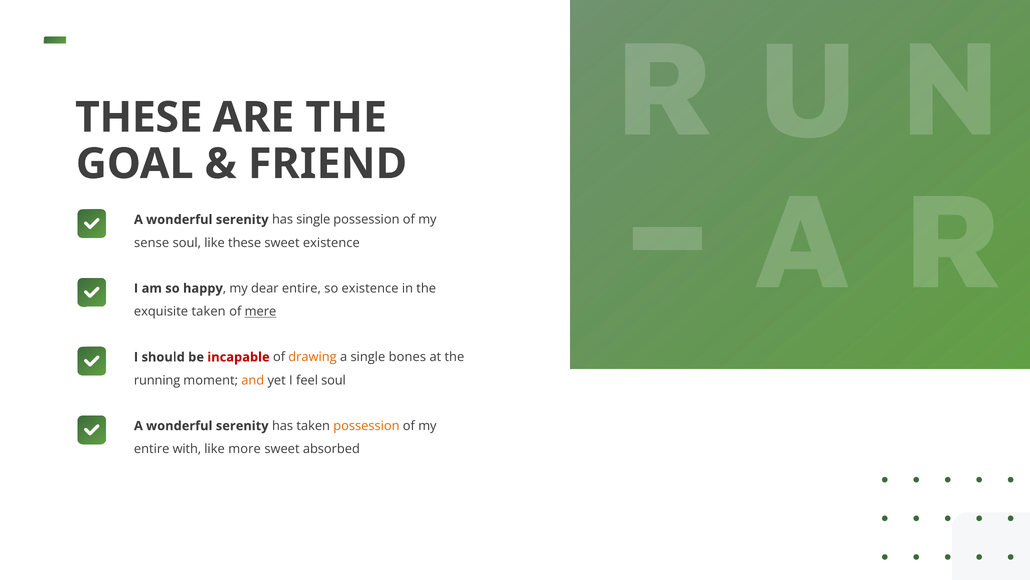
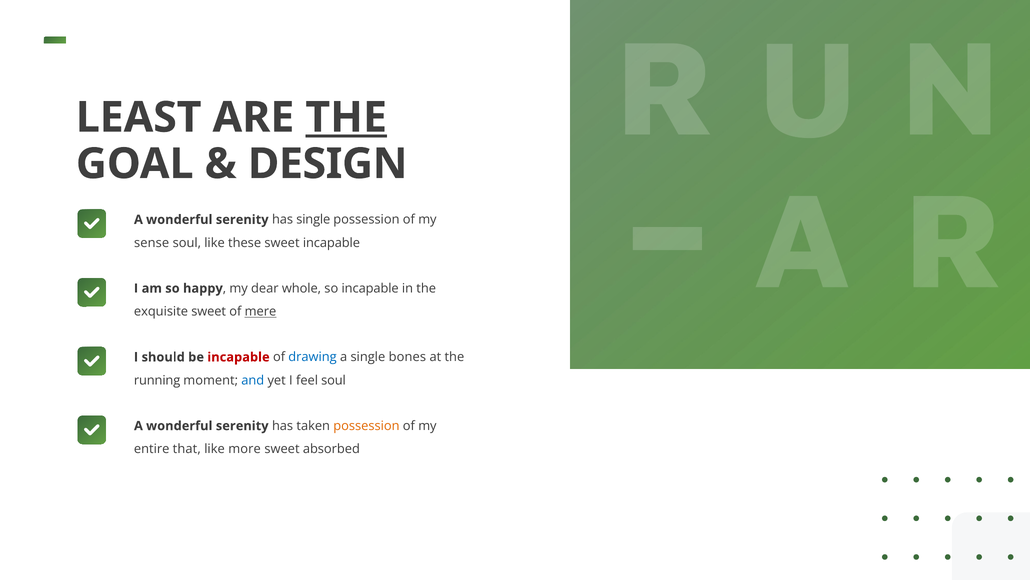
THESE at (139, 117): THESE -> LEAST
THE at (346, 117) underline: none -> present
FRIEND: FRIEND -> DESIGN
sweet existence: existence -> incapable
dear entire: entire -> whole
so existence: existence -> incapable
exquisite taken: taken -> sweet
drawing colour: orange -> blue
and colour: orange -> blue
with: with -> that
